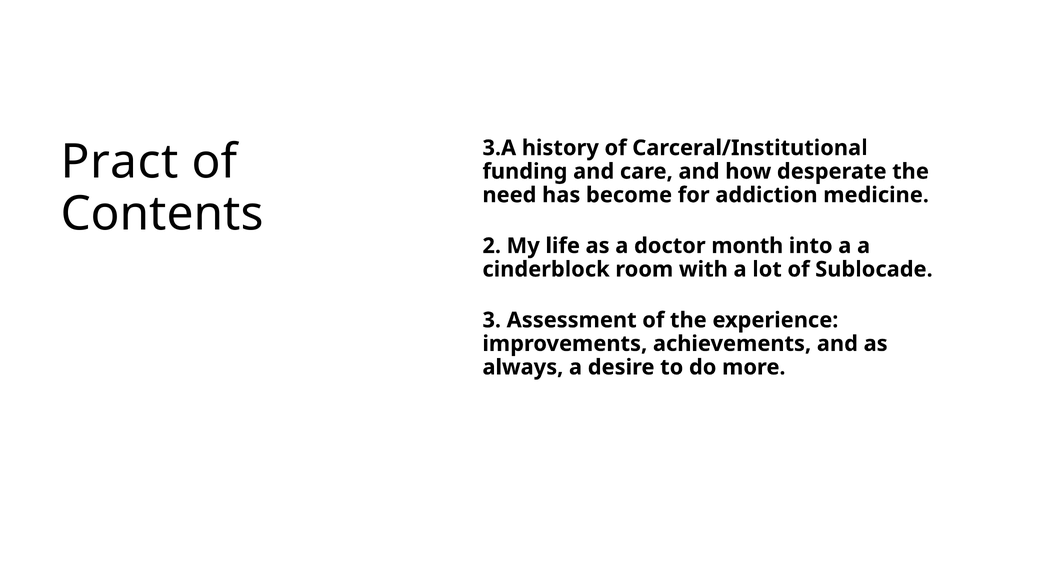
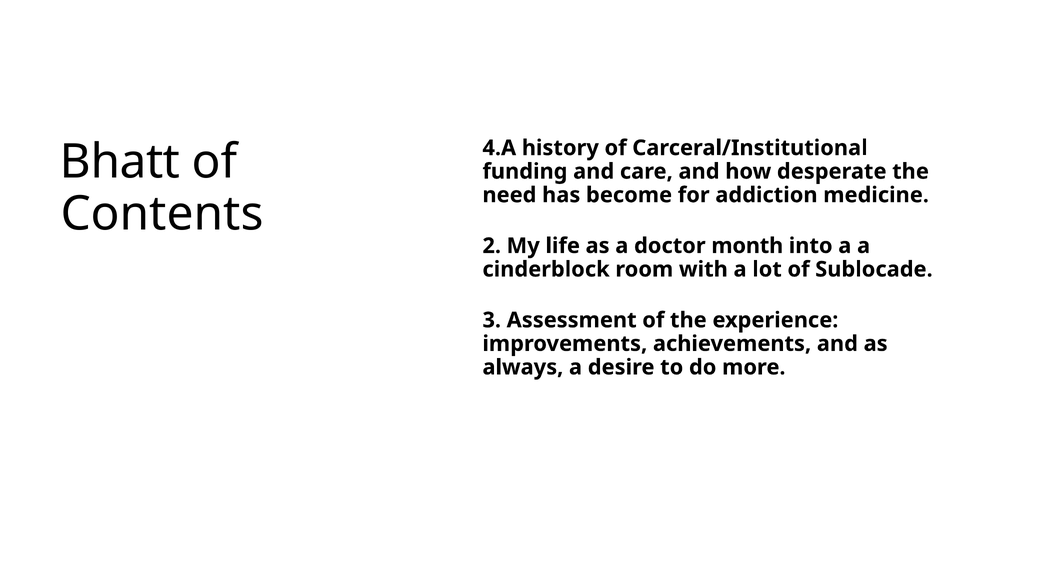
3.A: 3.A -> 4.A
Pract: Pract -> Bhatt
